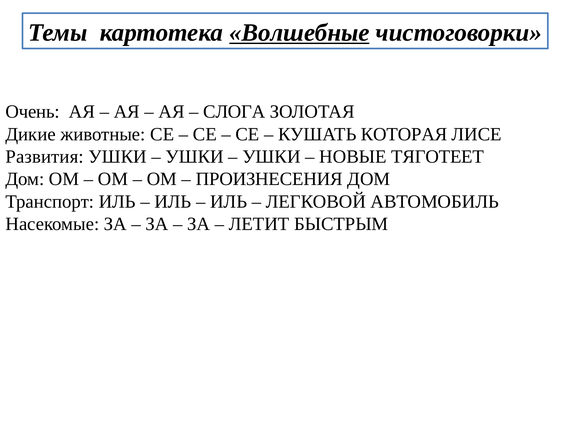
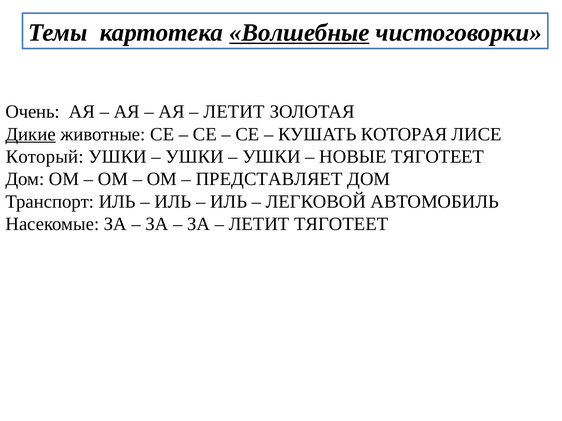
СЛОГА at (234, 112): СЛОГА -> ЛЕТИТ
Дикие underline: none -> present
Развития: Развития -> Который
ПРОИЗНЕСЕНИЯ: ПРОИЗНЕСЕНИЯ -> ПРЕДСТАВЛЯЕТ
ЛЕТИТ БЫСТРЫМ: БЫСТРЫМ -> ТЯГОТЕЕТ
